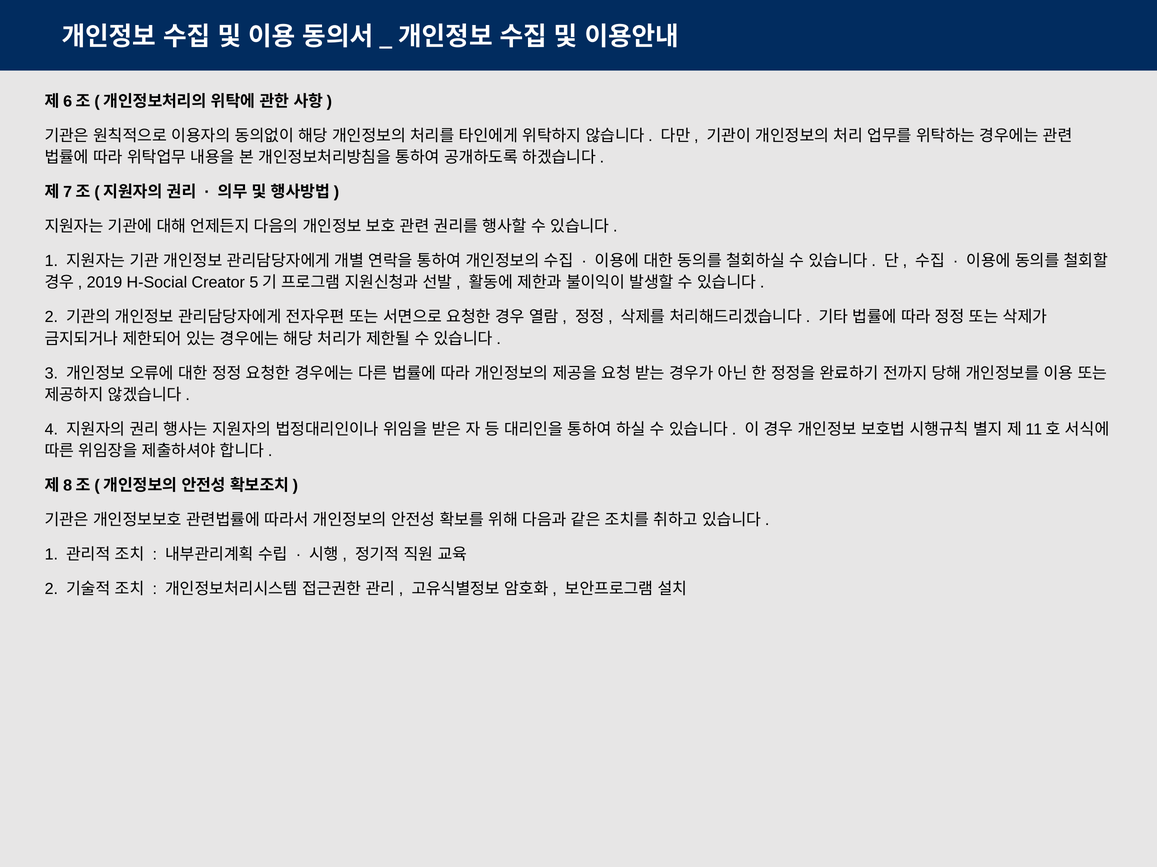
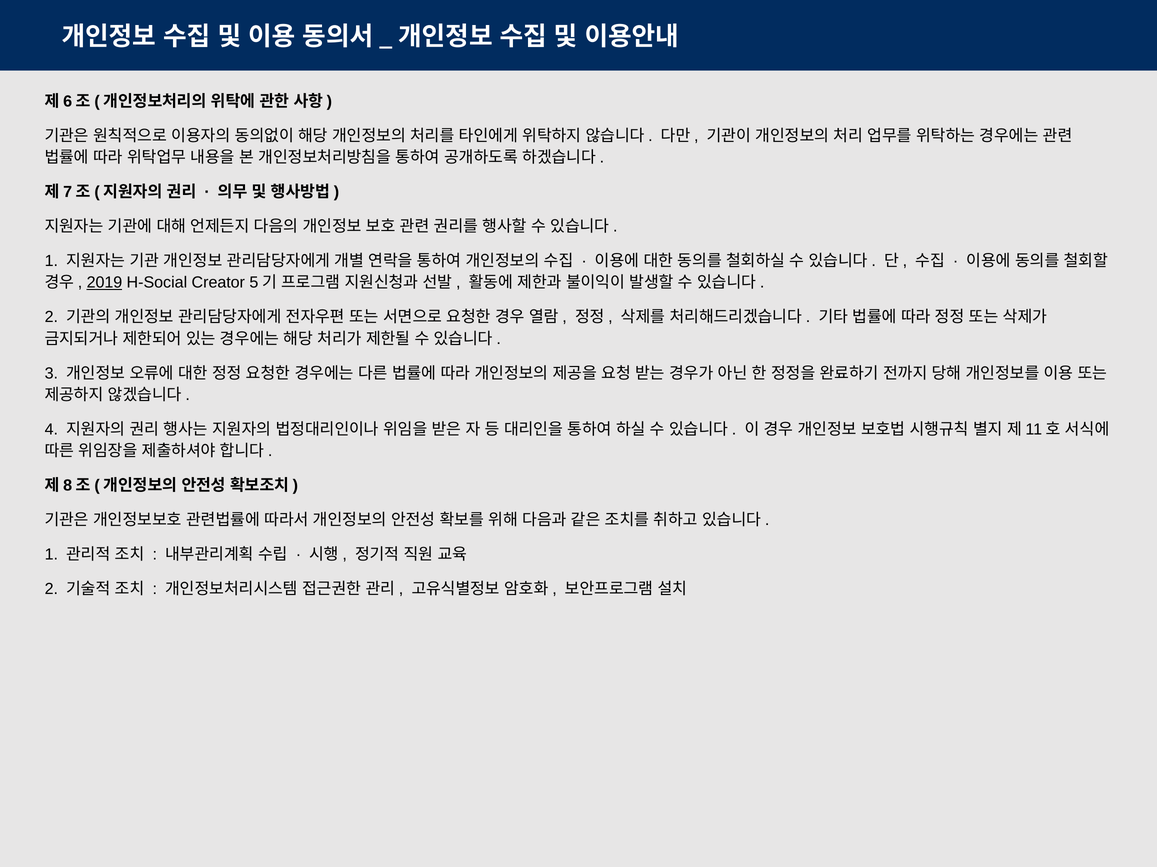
2019 underline: none -> present
